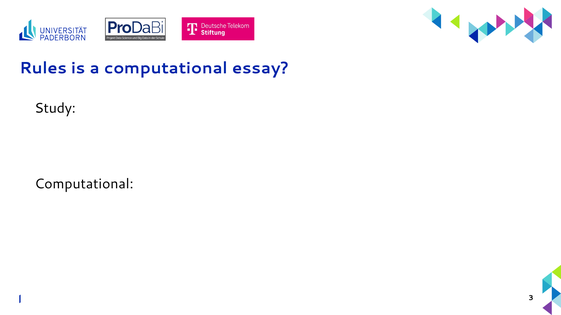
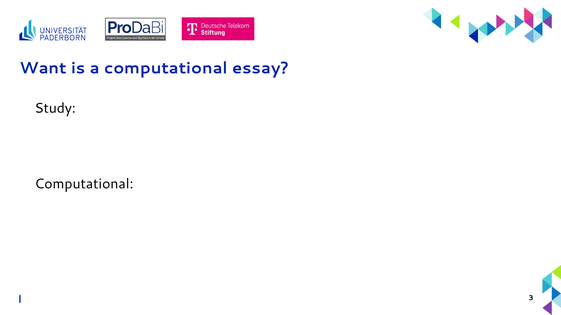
Rules: Rules -> Want
